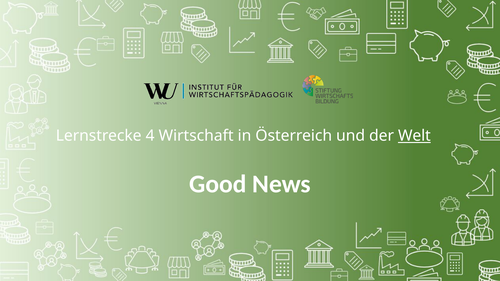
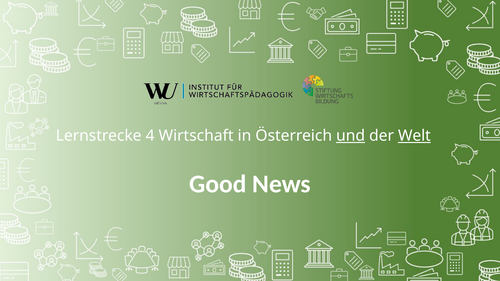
und underline: none -> present
